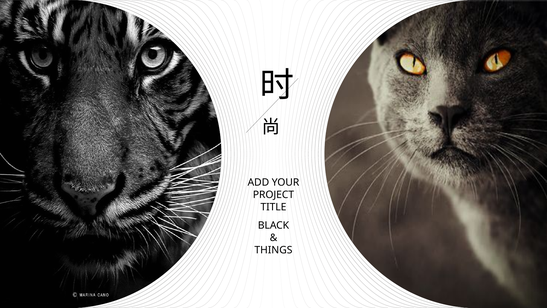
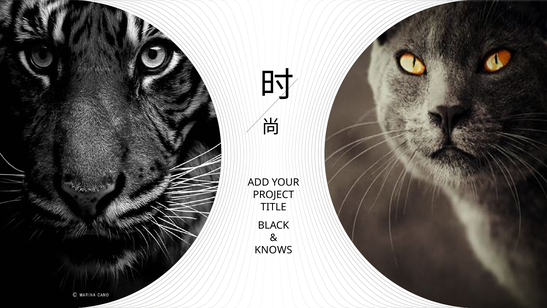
THINGS: THINGS -> KNOWS
